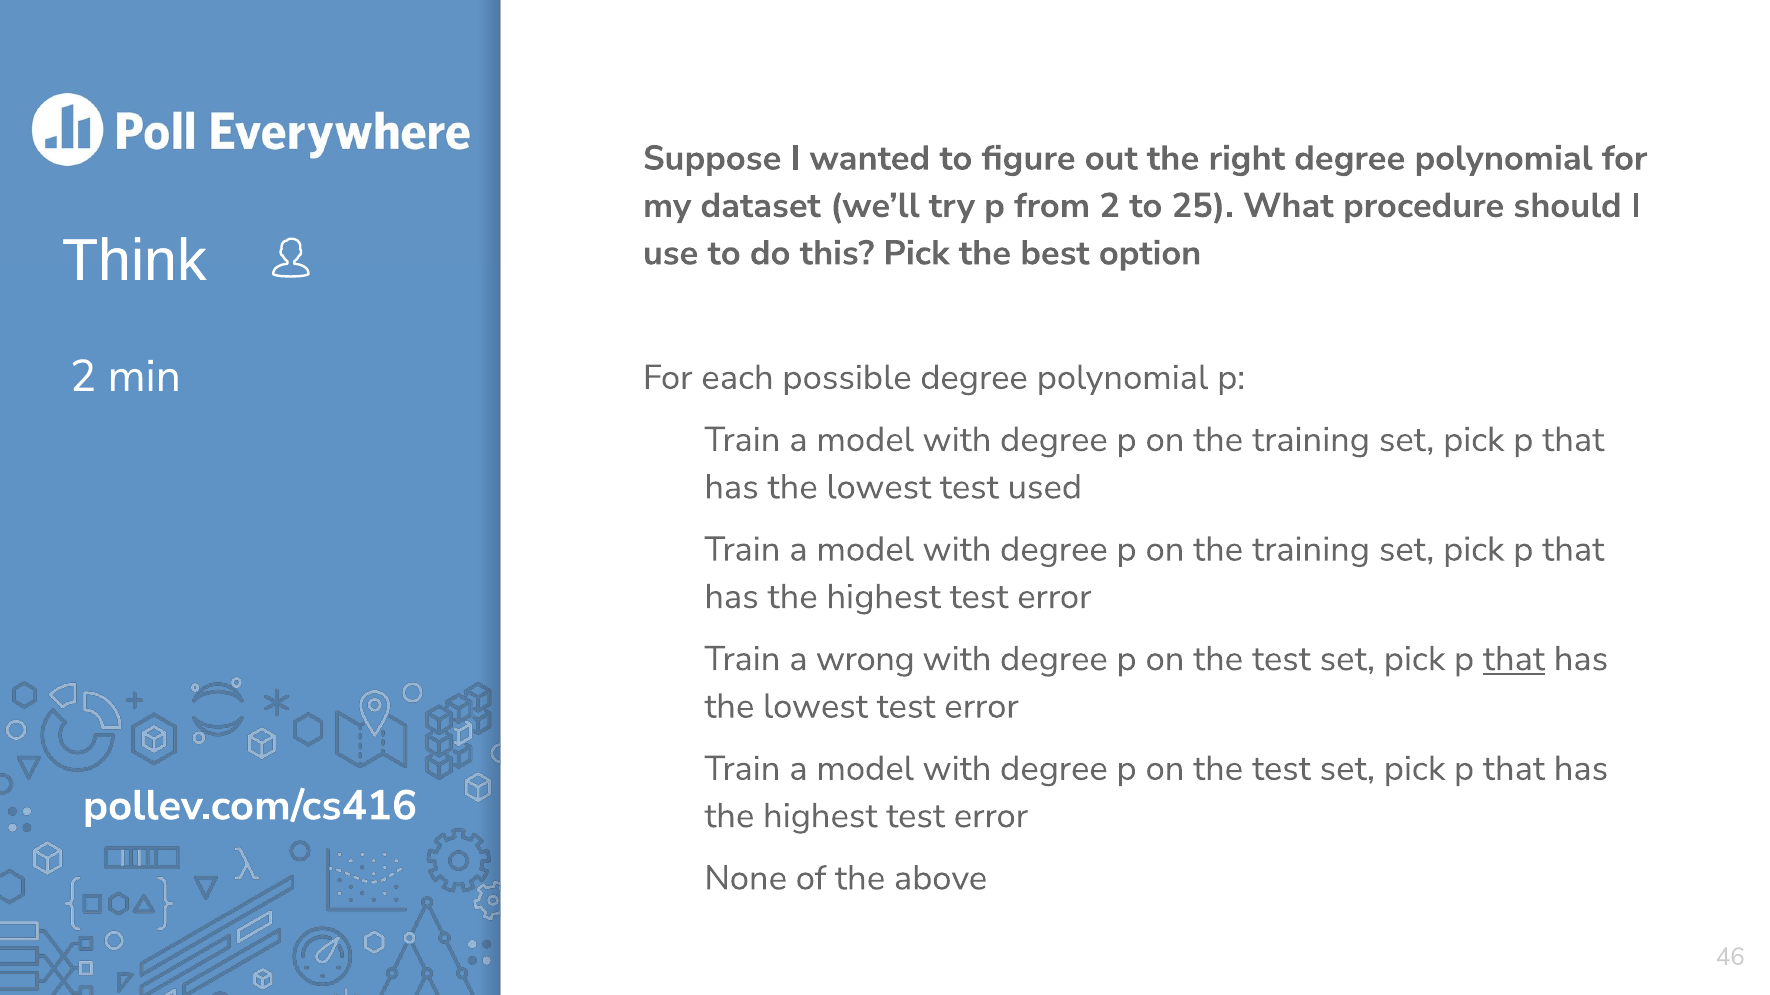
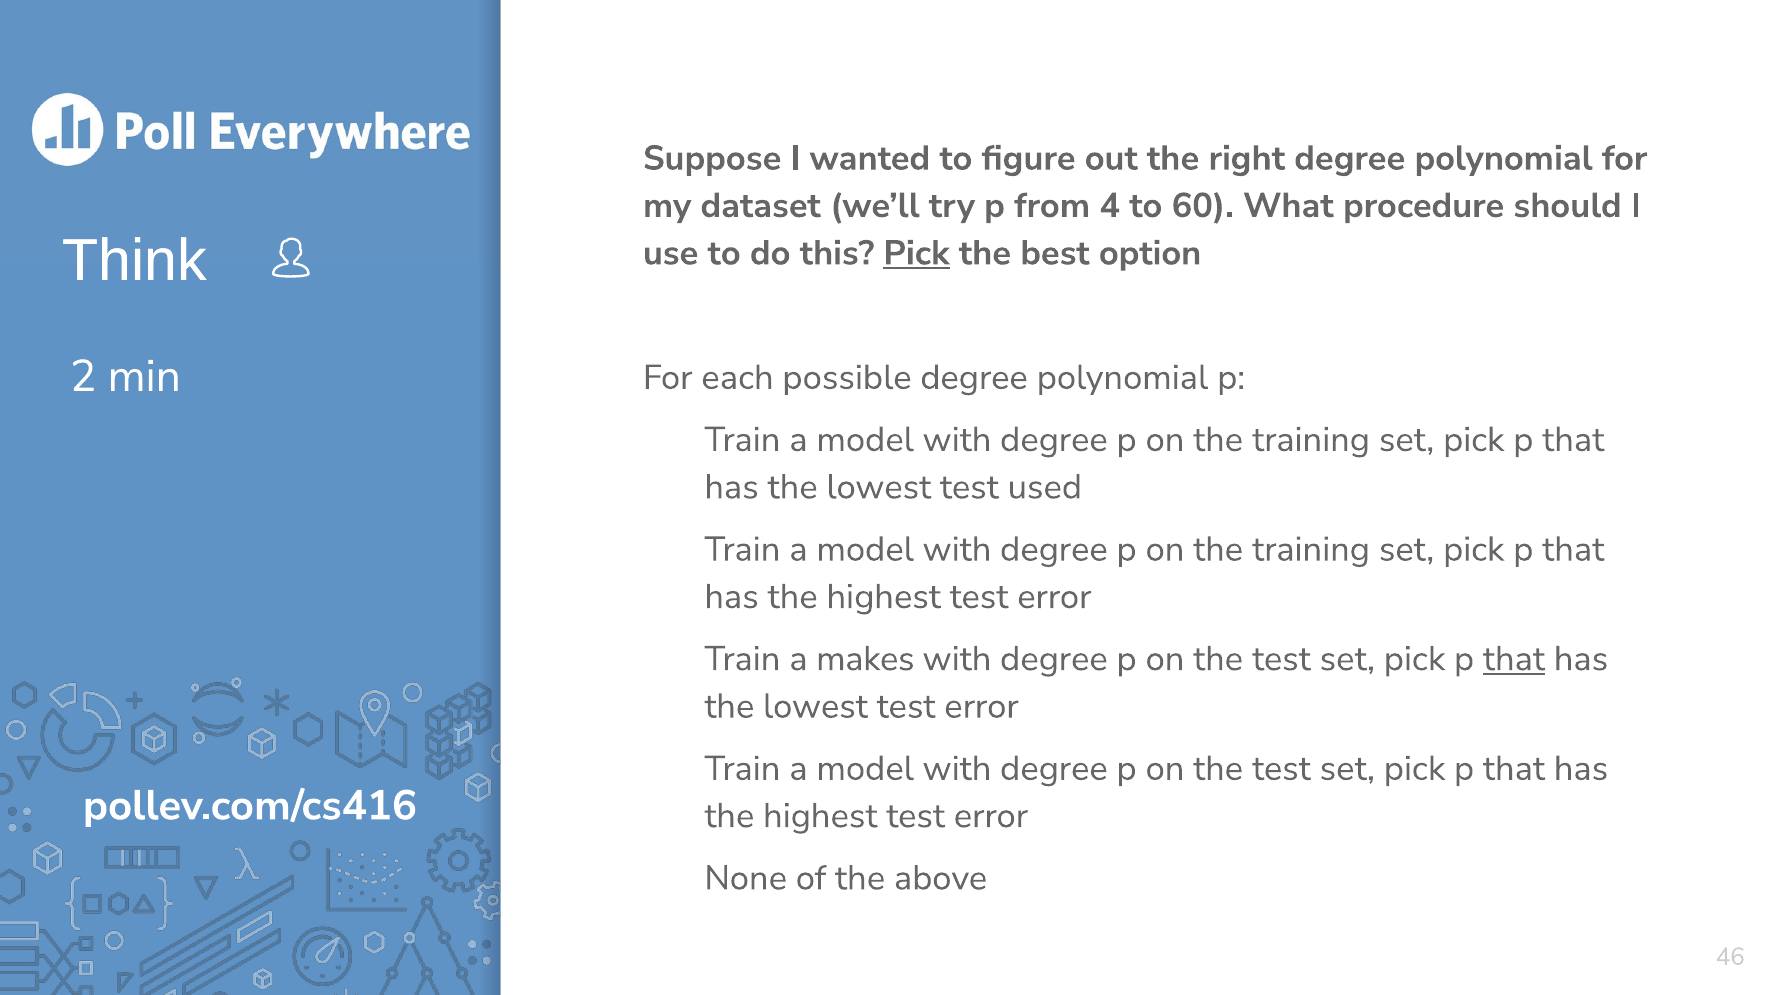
from 2: 2 -> 4
25: 25 -> 60
Pick at (917, 253) underline: none -> present
wrong: wrong -> makes
